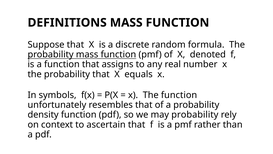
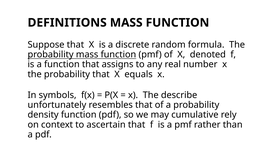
The function: function -> describe
may probability: probability -> cumulative
